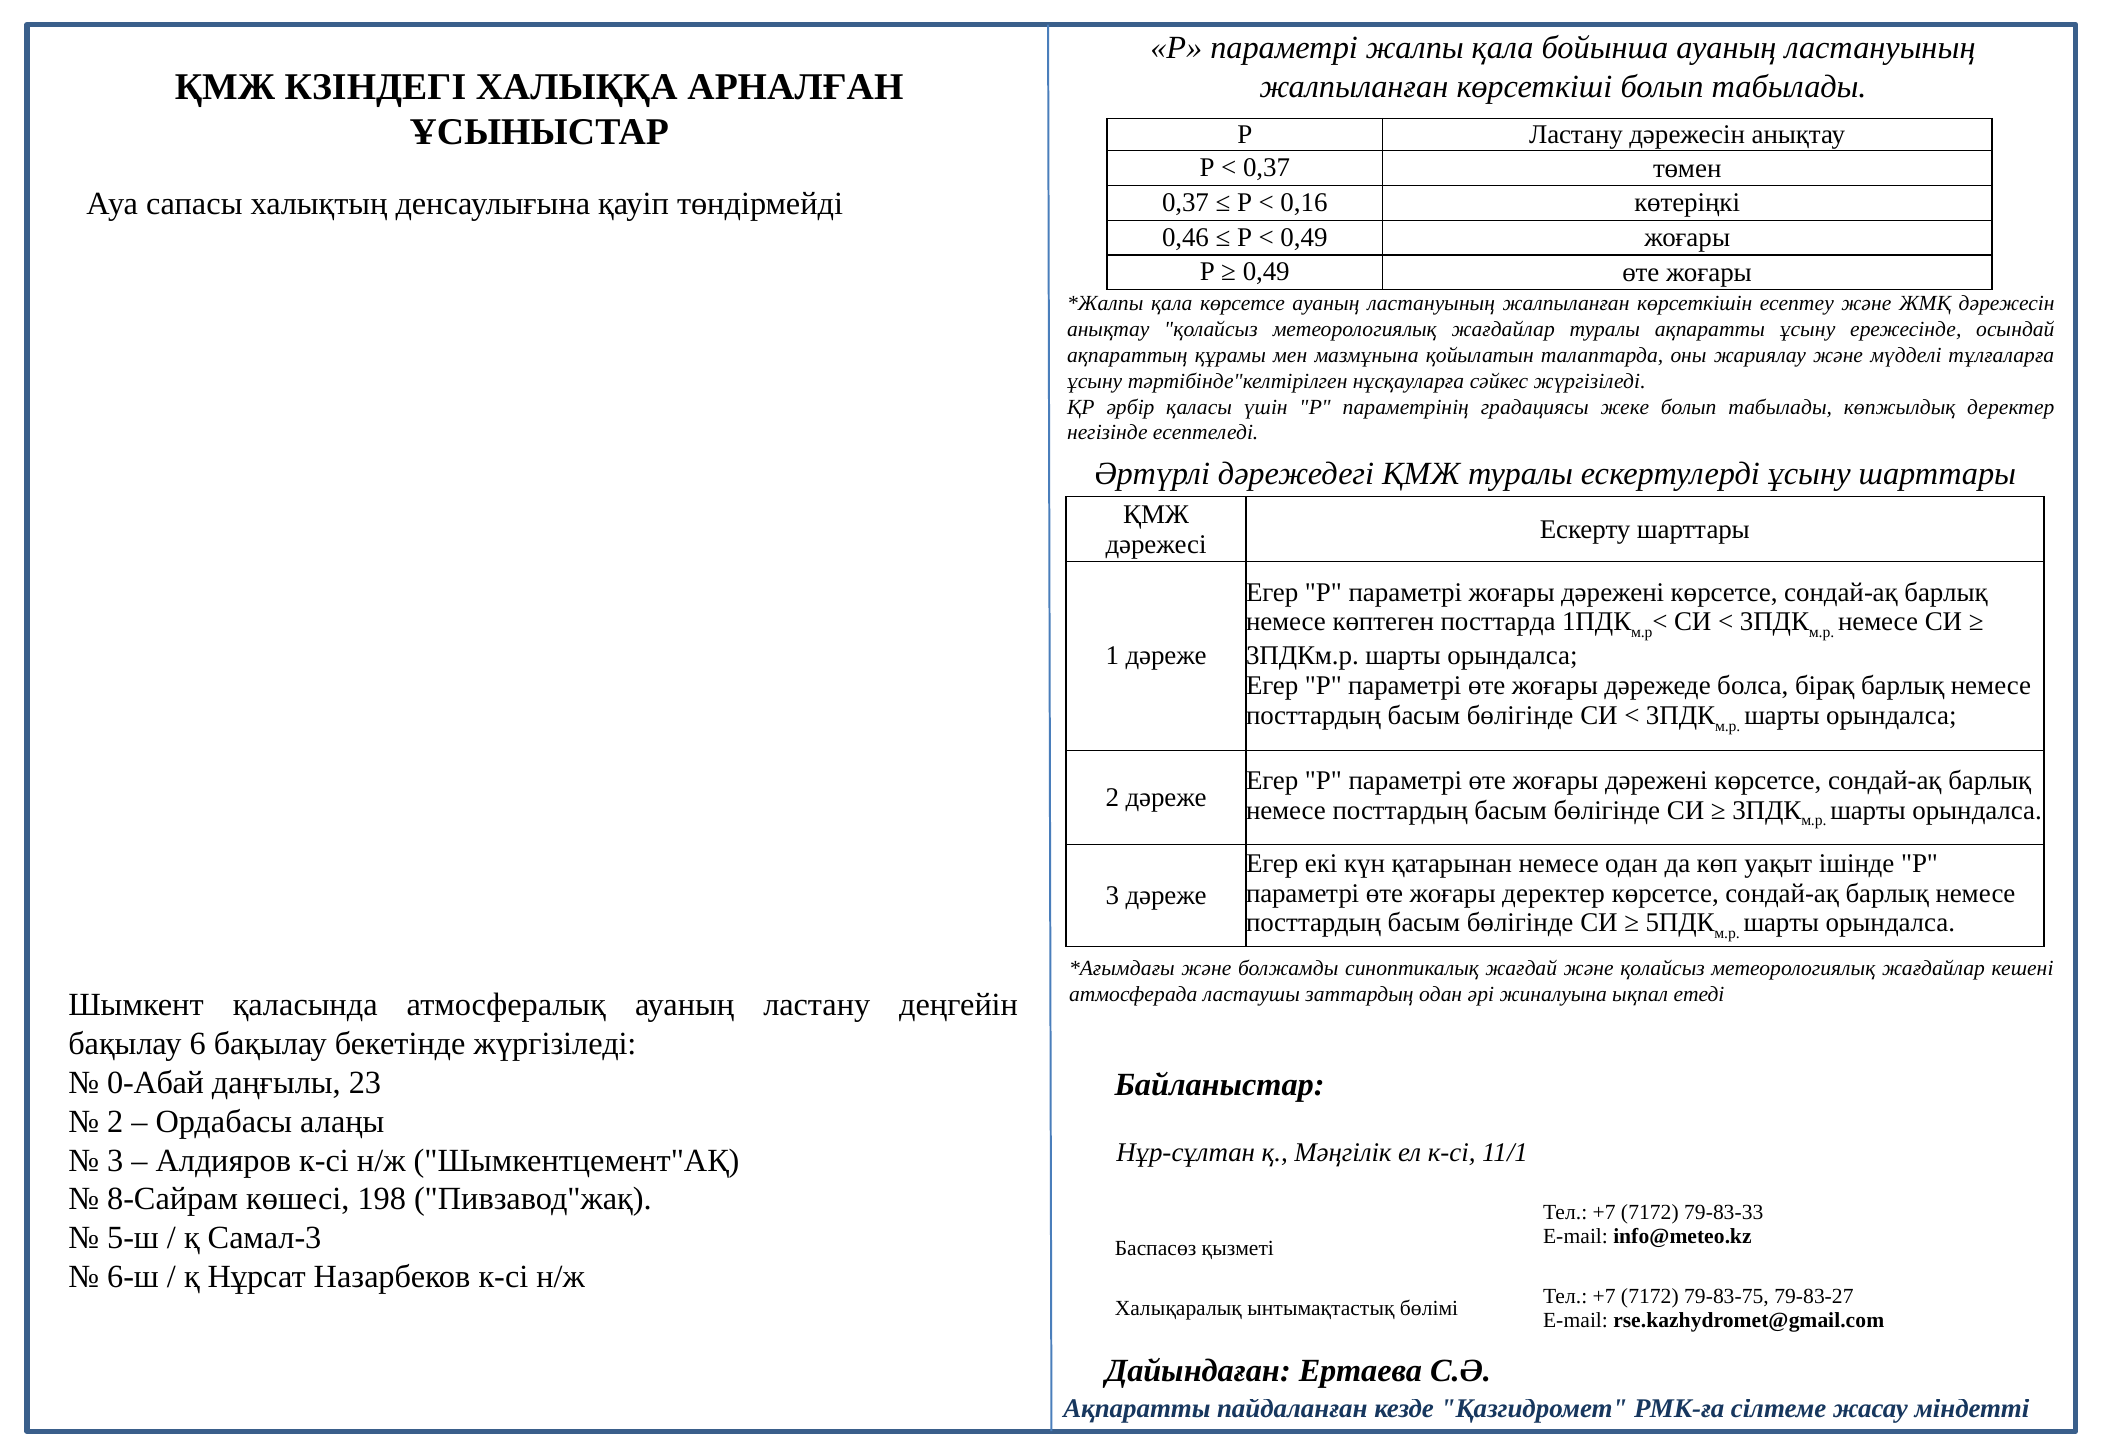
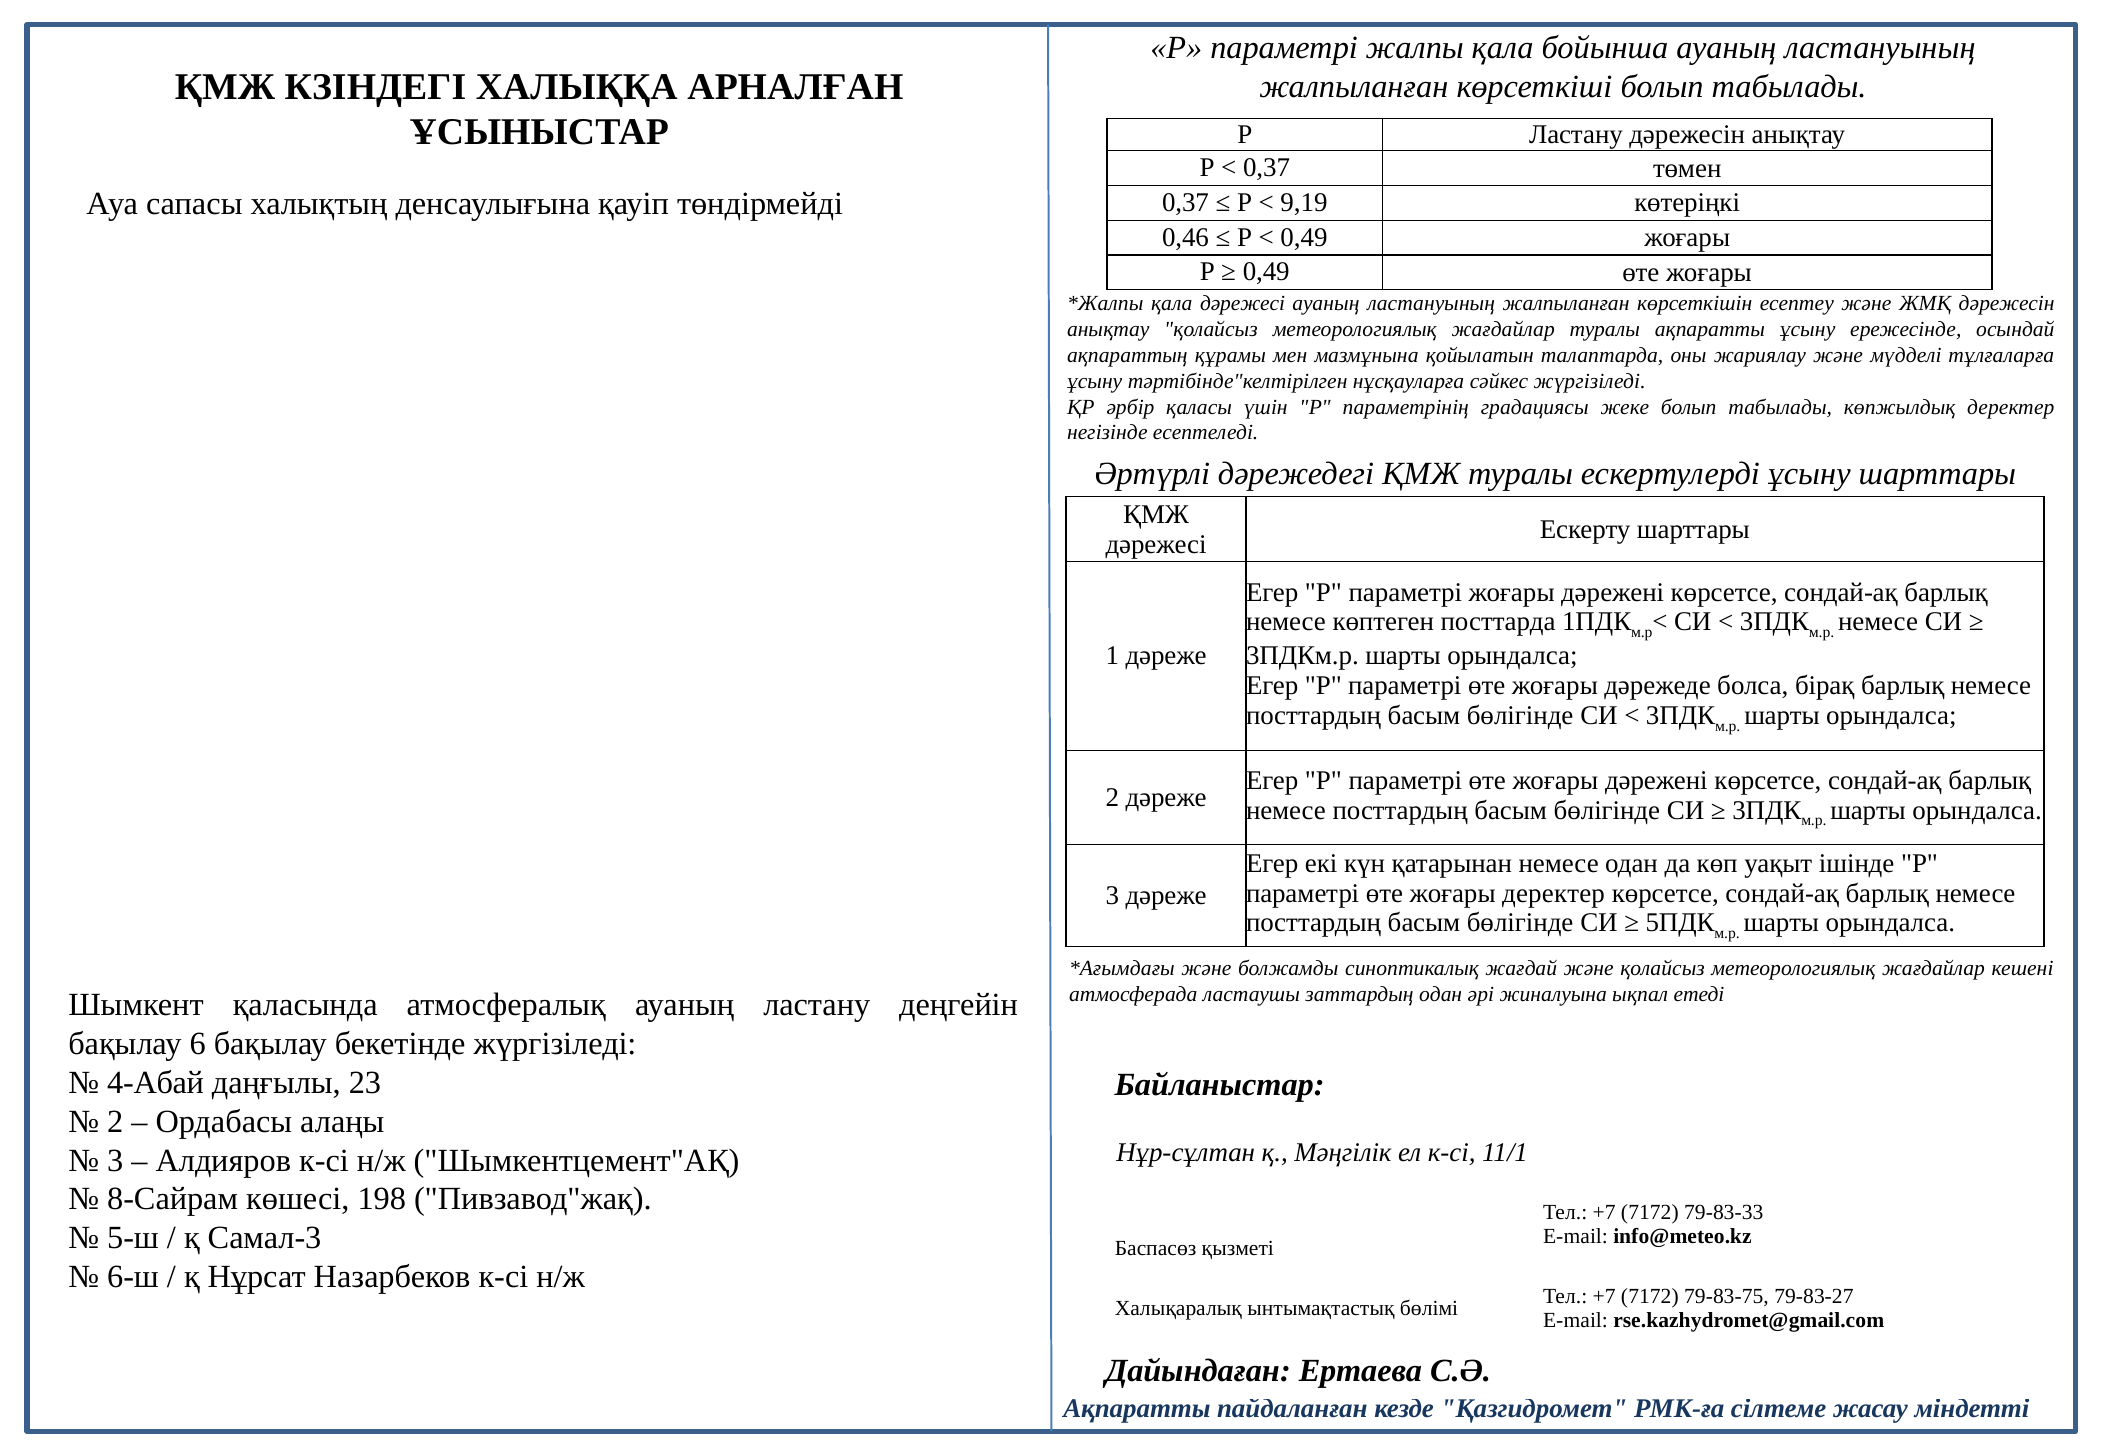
0,16: 0,16 -> 9,19
қала көрсетсе: көрсетсе -> дәрежесі
0-Абай: 0-Абай -> 4-Абай
